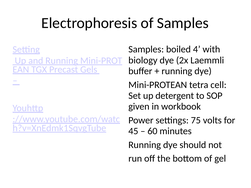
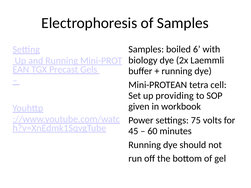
4: 4 -> 6
detergent: detergent -> providing
